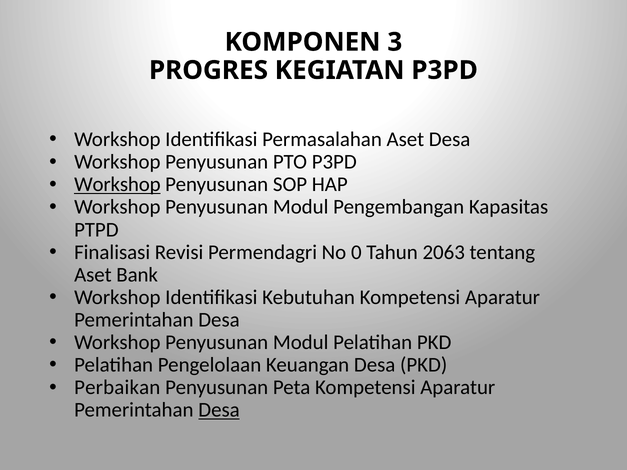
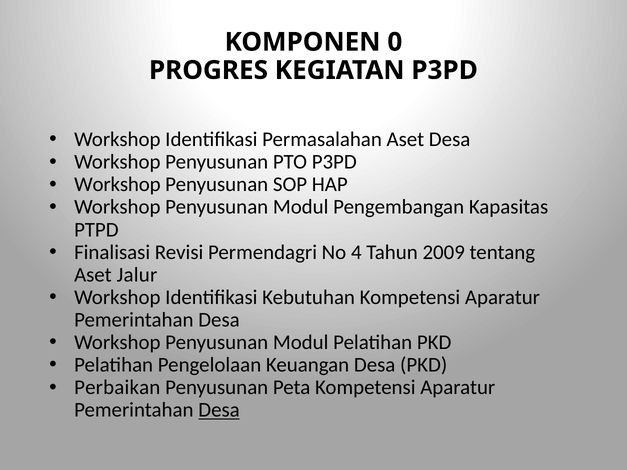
3: 3 -> 0
Workshop at (117, 185) underline: present -> none
0: 0 -> 4
2063: 2063 -> 2009
Bank: Bank -> Jalur
